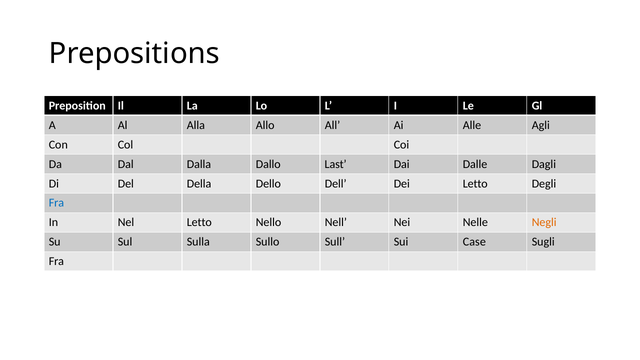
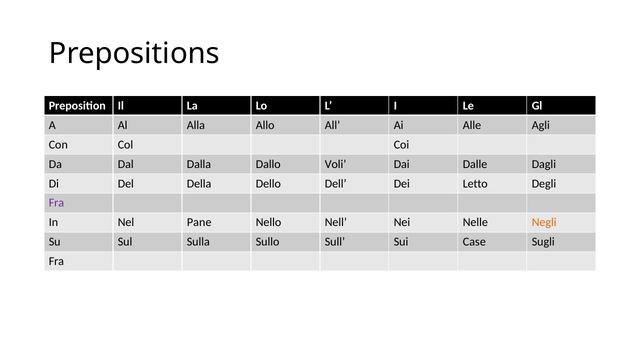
Last: Last -> Voli
Fra at (56, 203) colour: blue -> purple
Nel Letto: Letto -> Pane
